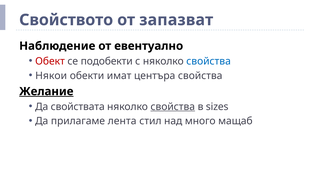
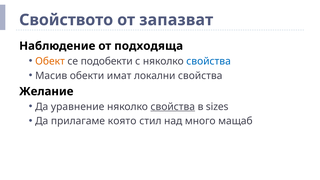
евентуално: евентуално -> подходяща
Обект colour: red -> orange
Някои: Някои -> Масив
центъра: центъра -> локални
Желание underline: present -> none
свойствата: свойствата -> уравнение
лента: лента -> която
